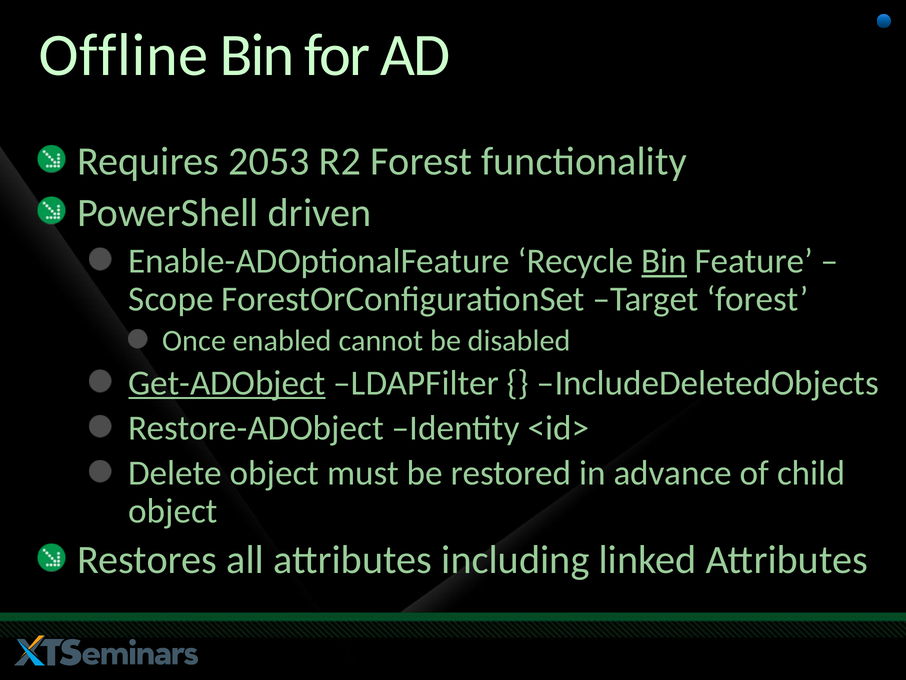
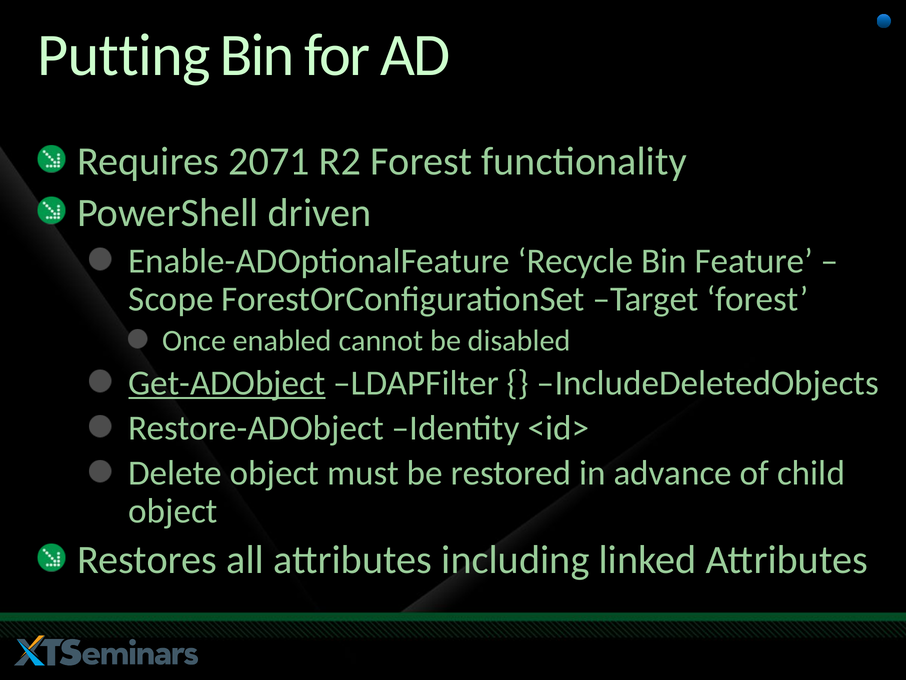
Offline: Offline -> Putting
2053: 2053 -> 2071
Bin at (664, 261) underline: present -> none
